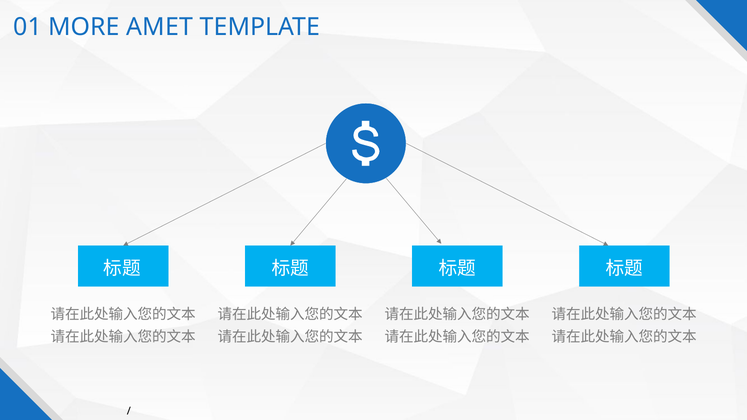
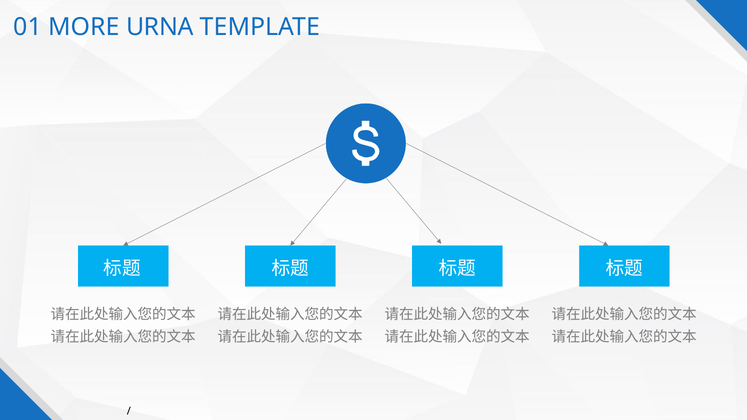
AMET: AMET -> URNA
